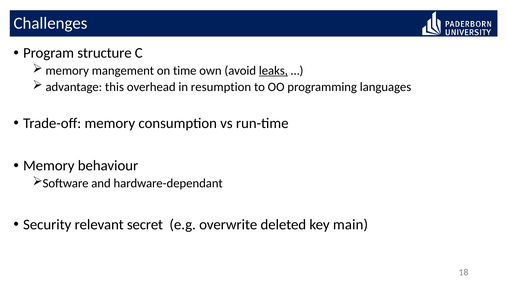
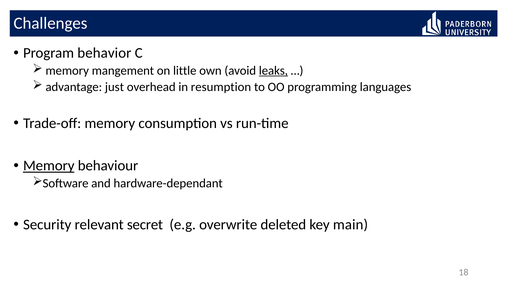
structure: structure -> behavior
time: time -> little
this: this -> just
Memory at (49, 166) underline: none -> present
